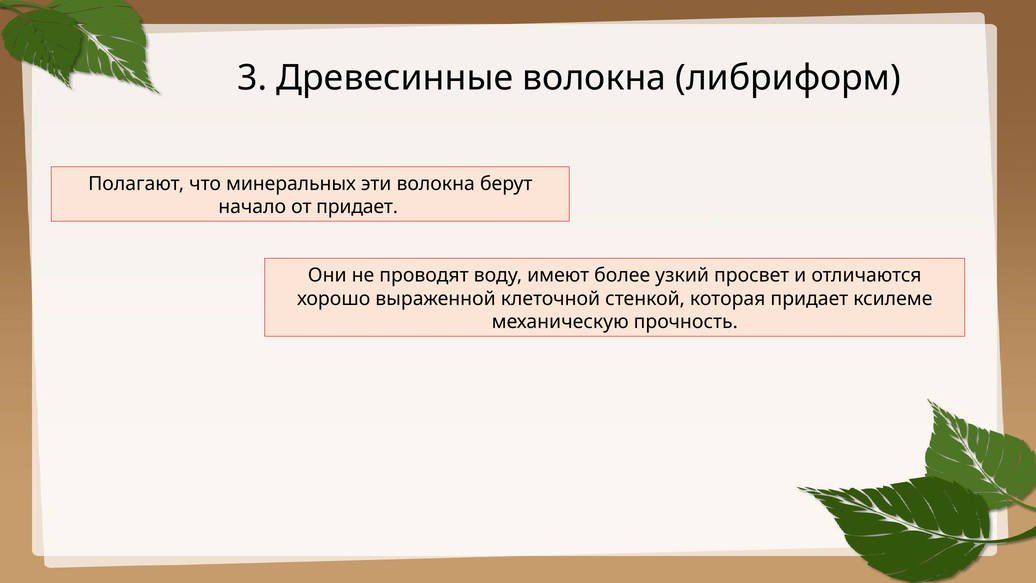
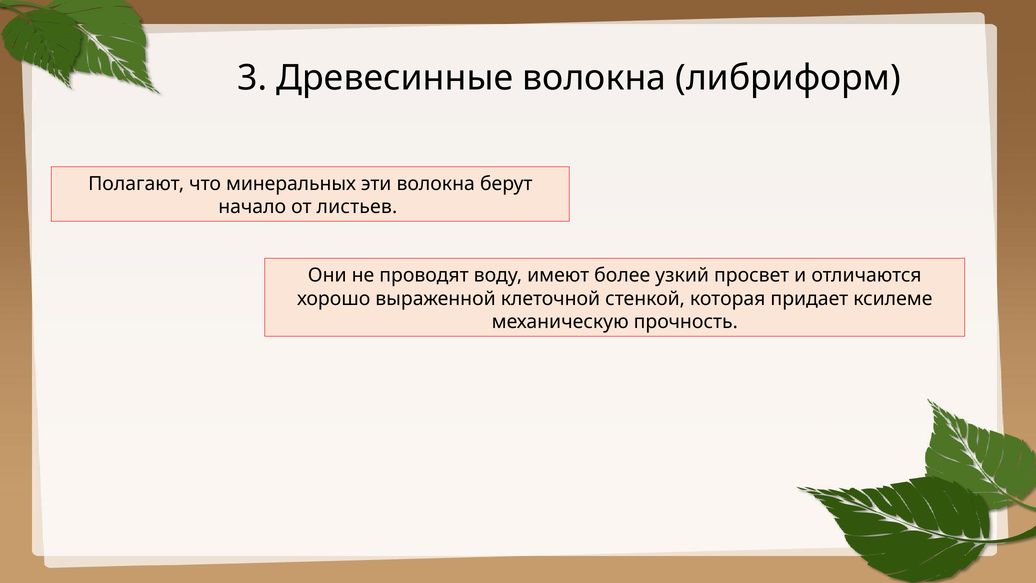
от придает: придает -> листьев
